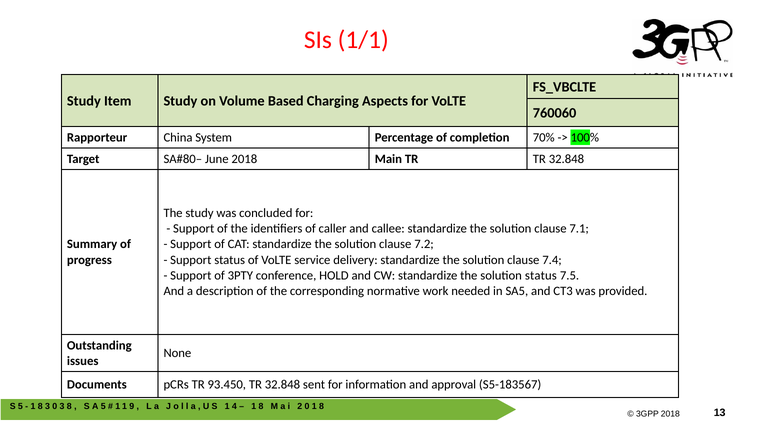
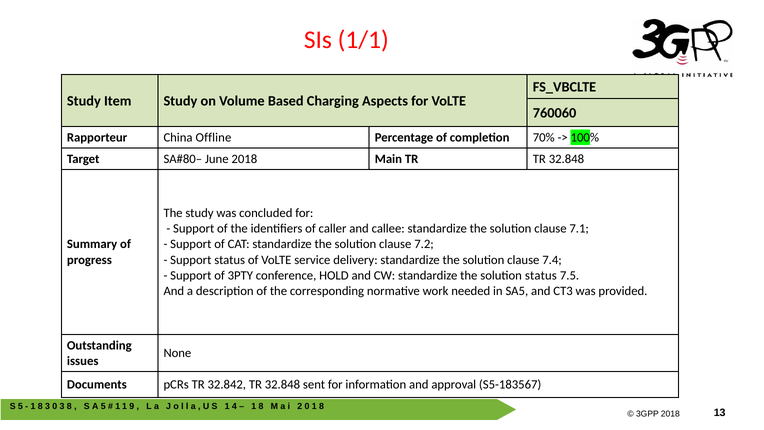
System: System -> Offline
93.450: 93.450 -> 32.842
